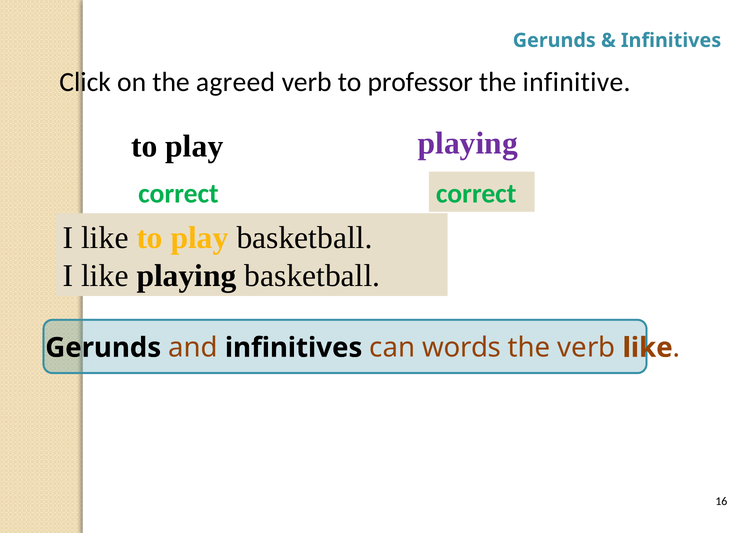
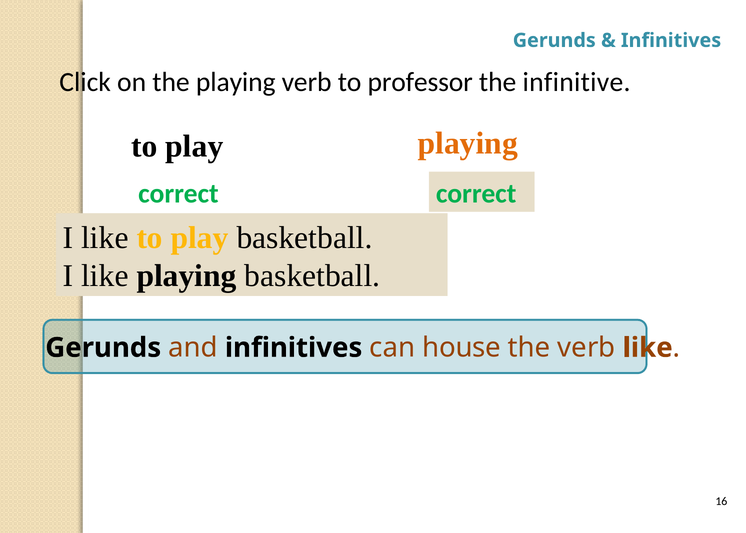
the agreed: agreed -> playing
playing at (468, 143) colour: purple -> orange
words: words -> house
